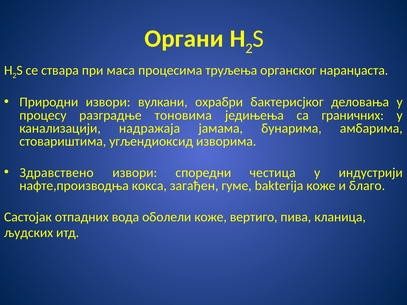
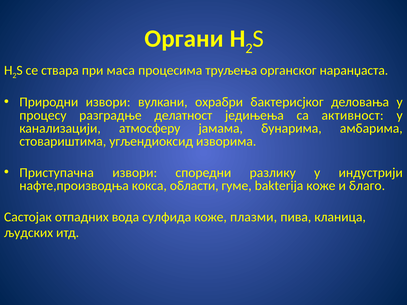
тоновима: тоновима -> делатност
граничних: граничних -> активност
надражаја: надражаја -> атмосферу
Здравствено: Здравствено -> Приступачна
честица: честица -> разлику
загађен: загађен -> области
оболели: оболели -> сулфида
вертиго: вертиго -> плазми
